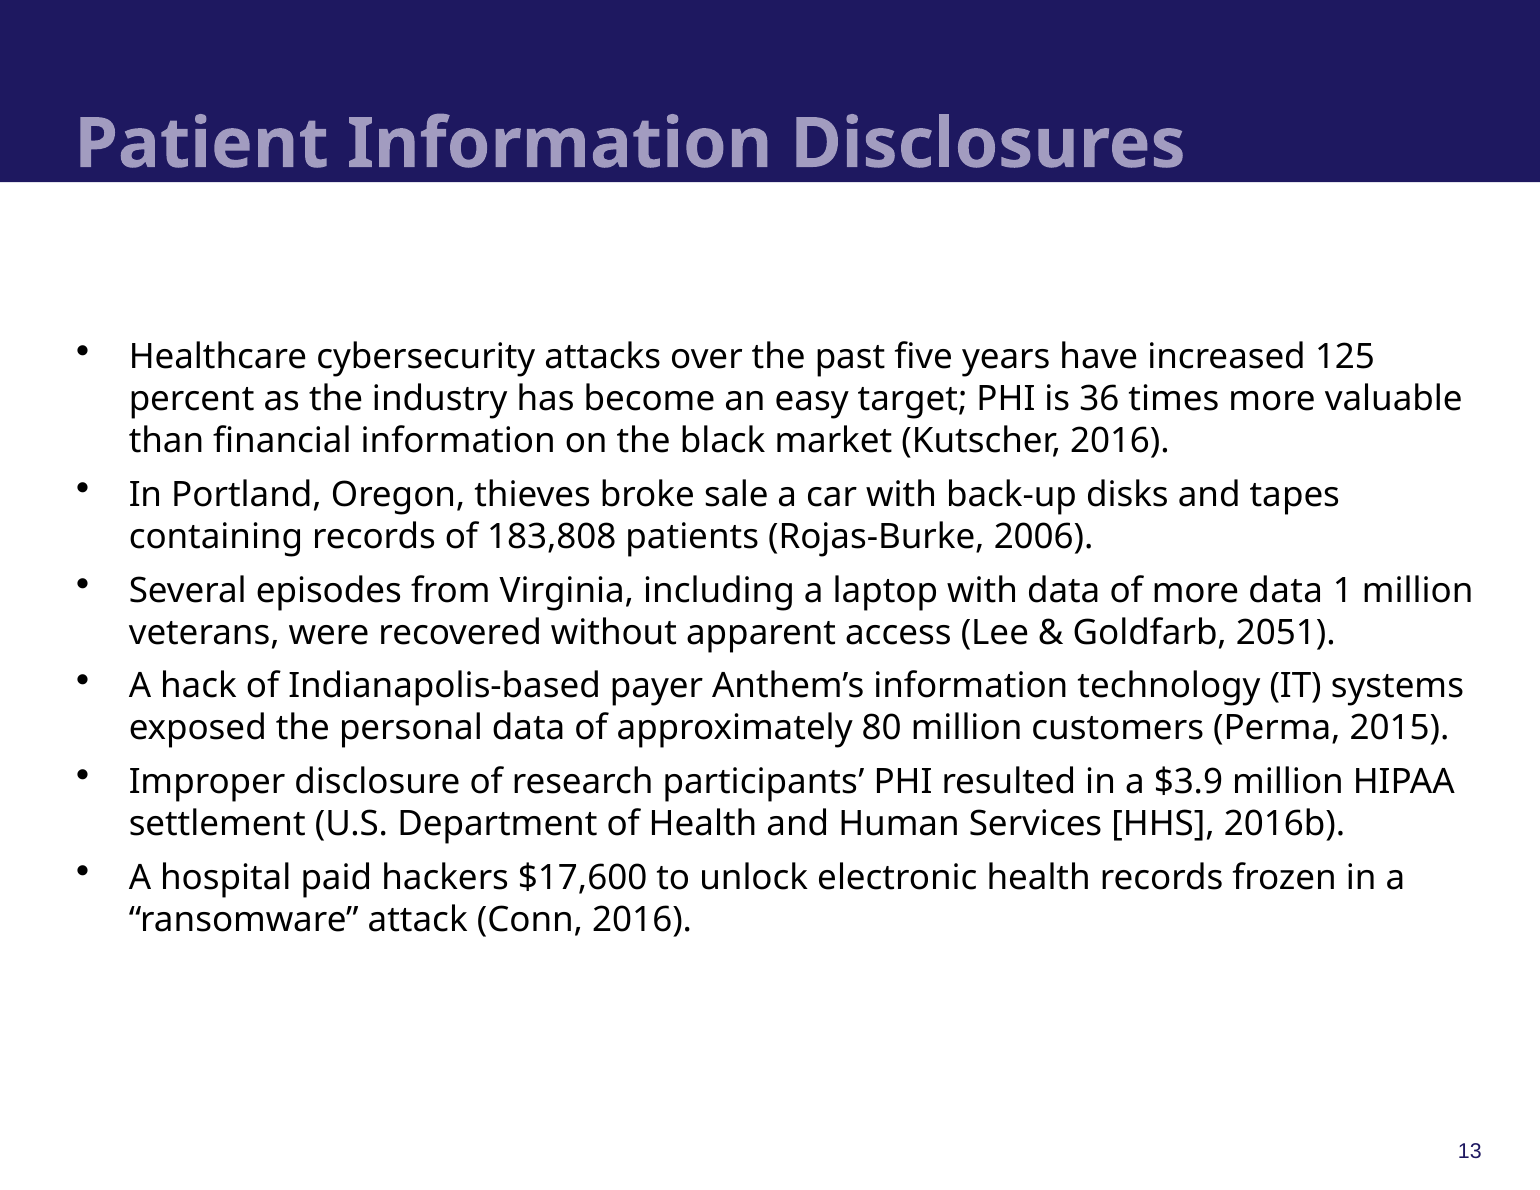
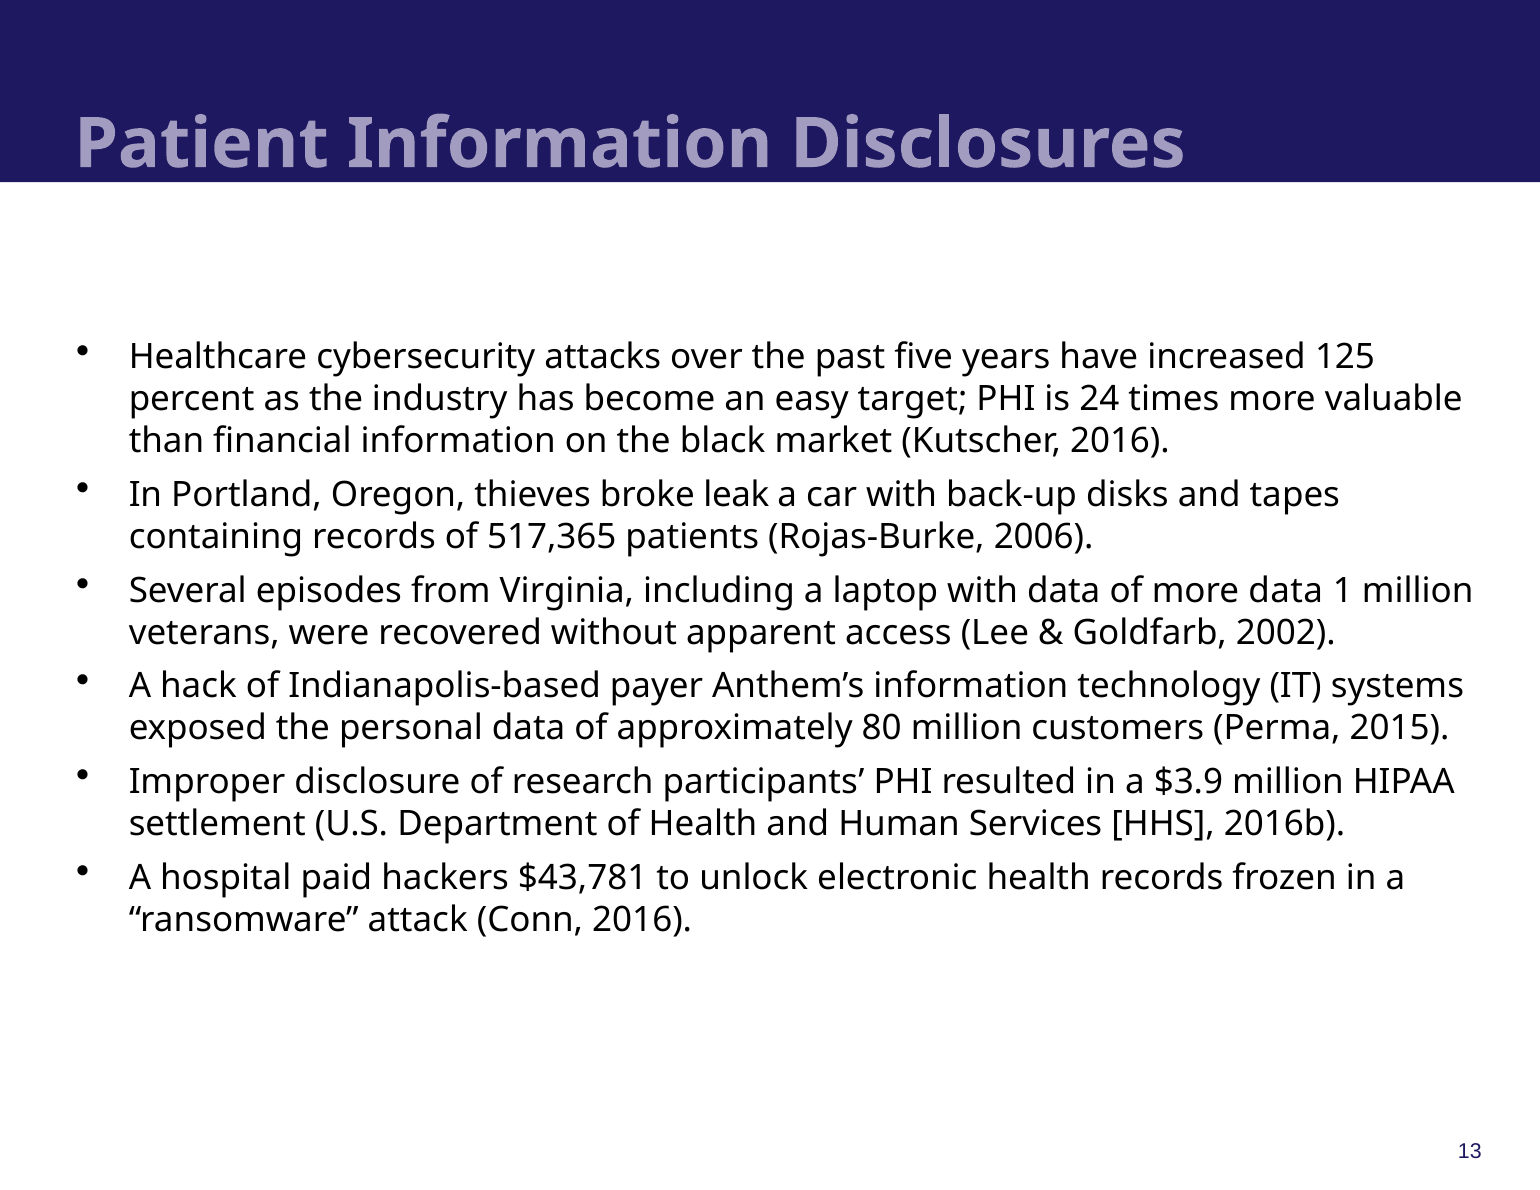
36: 36 -> 24
sale: sale -> leak
183,808: 183,808 -> 517,365
2051: 2051 -> 2002
$17,600: $17,600 -> $43,781
